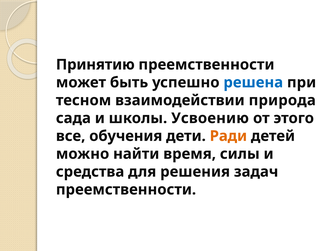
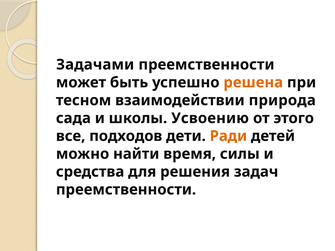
Принятию: Принятию -> Задачами
решена colour: blue -> orange
обучения: обучения -> подходов
